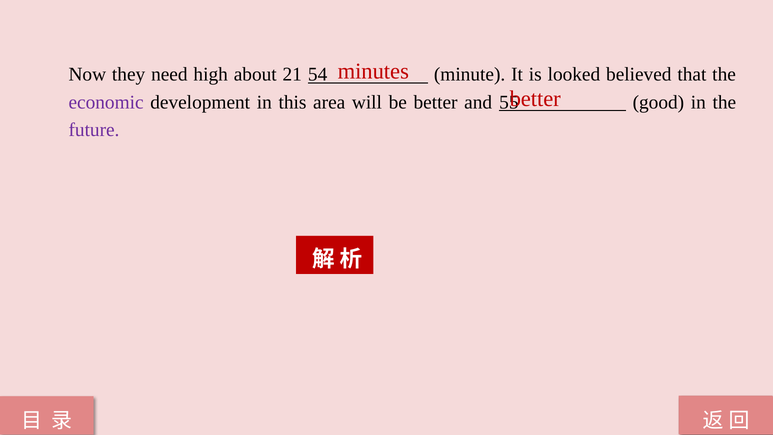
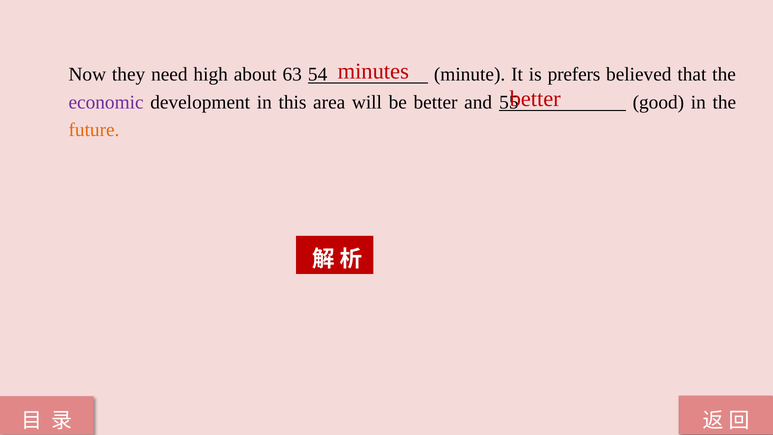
21: 21 -> 63
looked: looked -> prefers
future colour: purple -> orange
